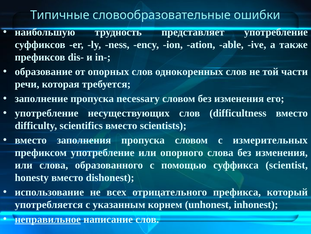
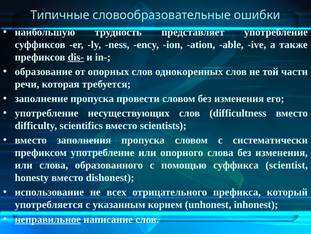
dis- underline: none -> present
necessary: necessary -> провести
измерительных: измерительных -> систематически
